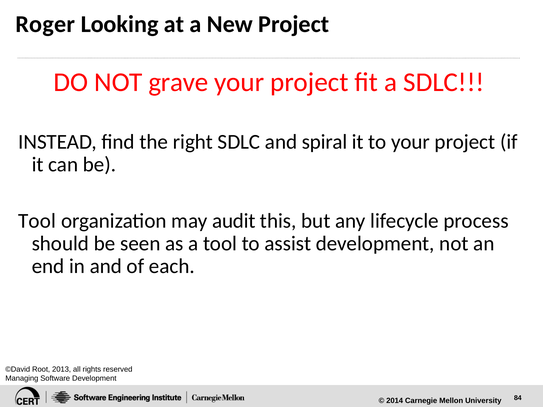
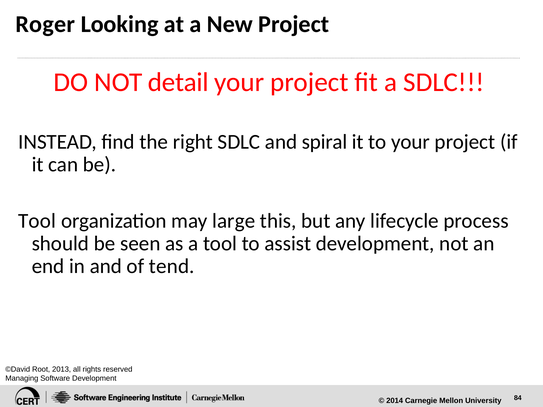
grave: grave -> detail
audit: audit -> large
each: each -> tend
